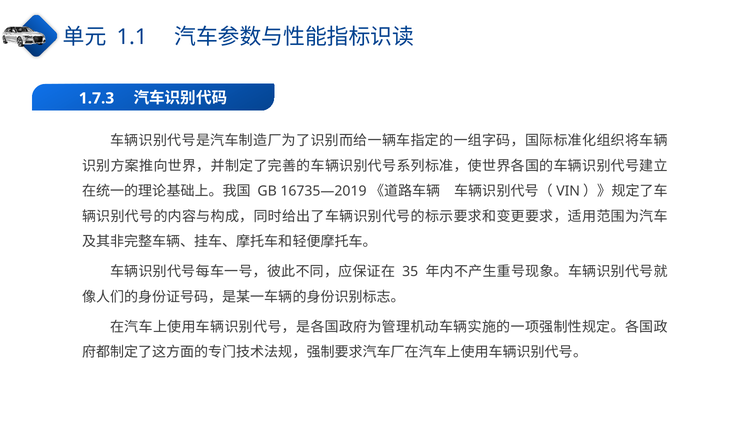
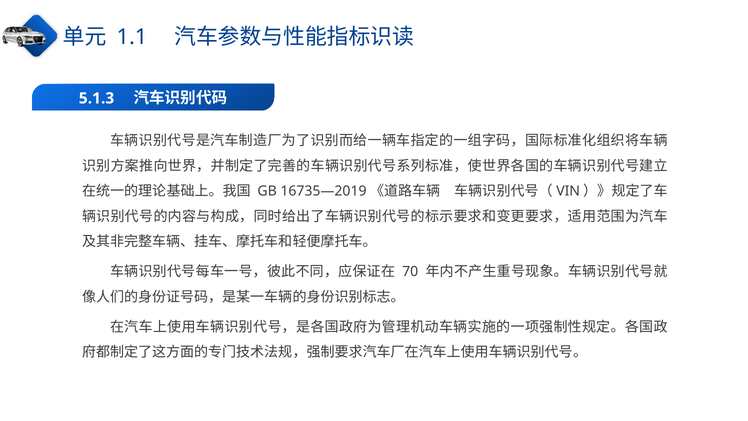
1.7.3: 1.7.3 -> 5.1.3
35: 35 -> 70
